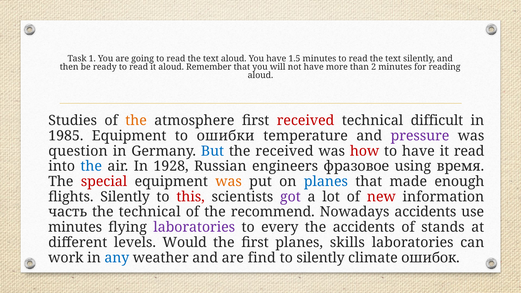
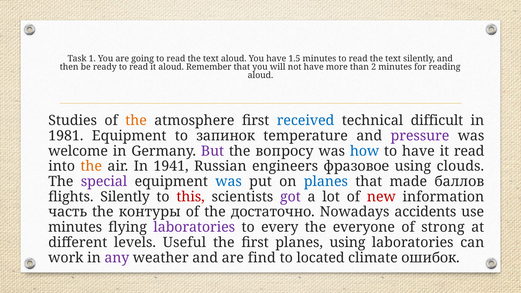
received at (306, 121) colour: red -> blue
1985: 1985 -> 1981
ошибки: ошибки -> запинок
question: question -> welcome
But colour: blue -> purple
the received: received -> вопросу
how colour: red -> blue
the at (91, 166) colour: blue -> orange
1928: 1928 -> 1941
время: время -> clouds
special colour: red -> purple
was at (229, 182) colour: orange -> blue
enough: enough -> баллов
the technical: technical -> контуры
recommend: recommend -> достаточно
the accidents: accidents -> everyone
stands: stands -> strong
Would: Would -> Useful
planes skills: skills -> using
any colour: blue -> purple
to silently: silently -> located
